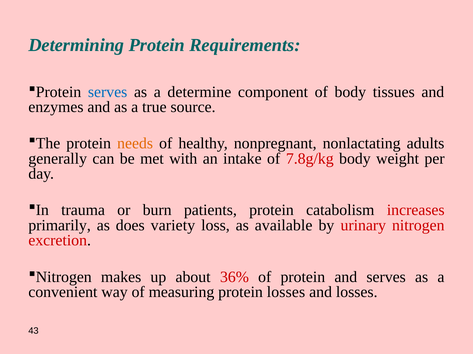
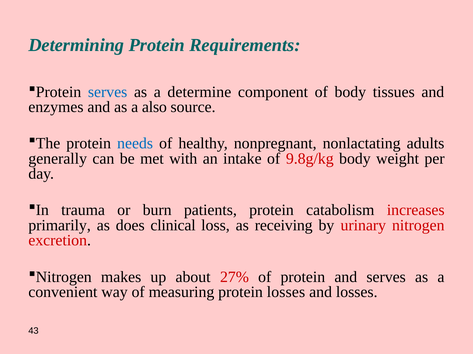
true: true -> also
needs colour: orange -> blue
7.8g/kg: 7.8g/kg -> 9.8g/kg
variety: variety -> clinical
available: available -> receiving
36%: 36% -> 27%
